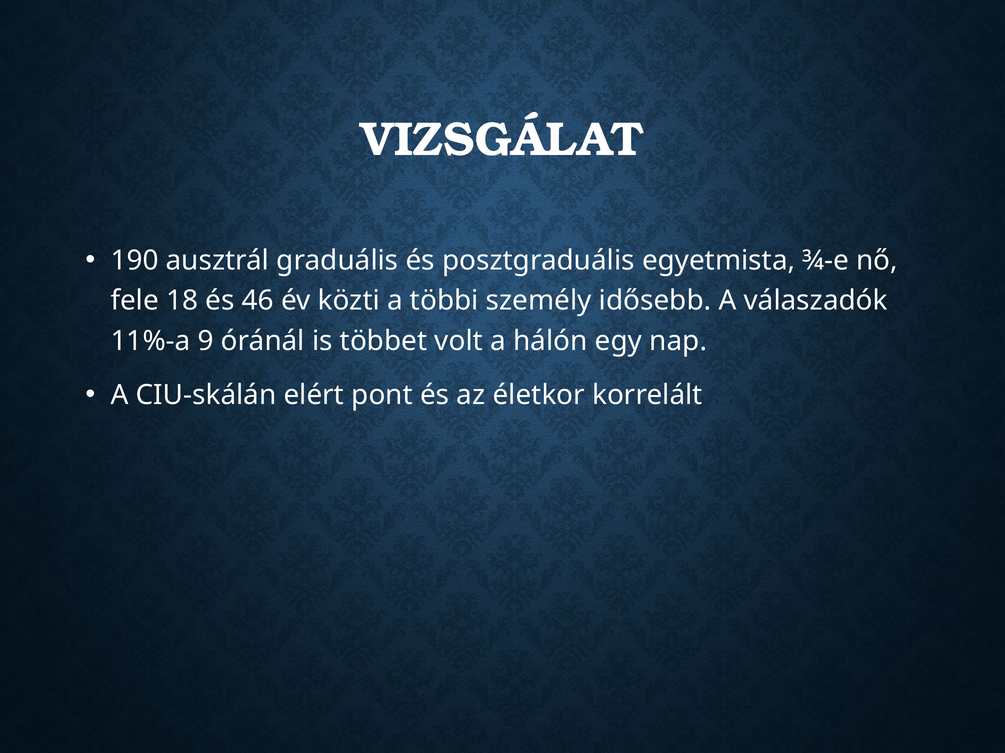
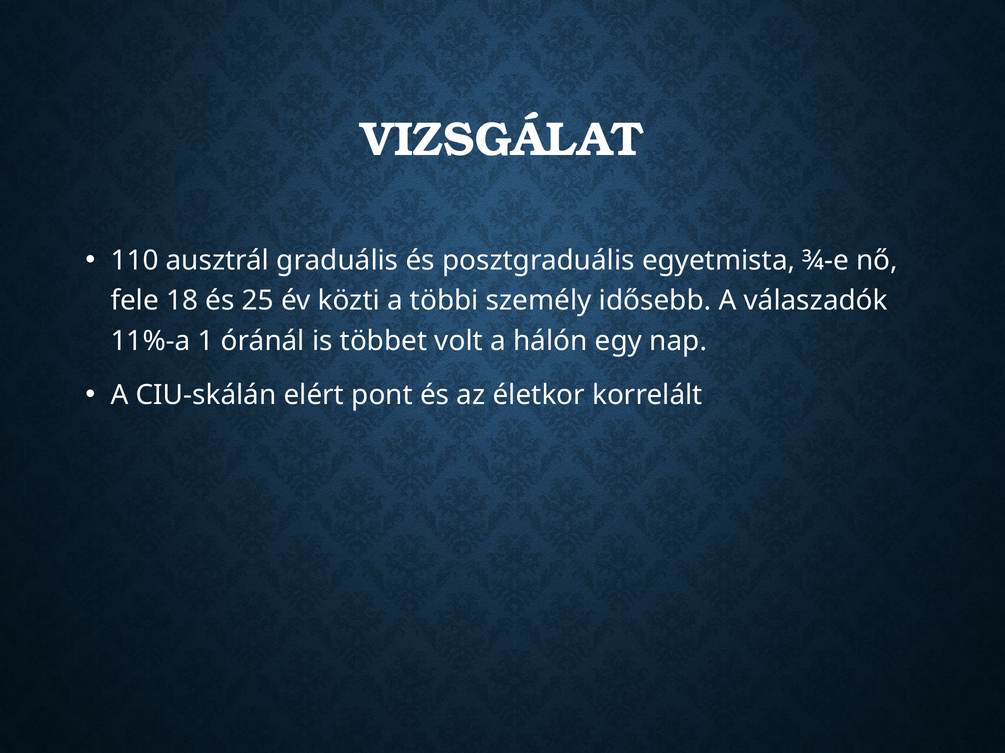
190: 190 -> 110
46: 46 -> 25
9: 9 -> 1
